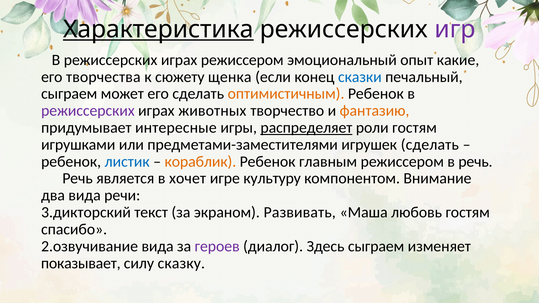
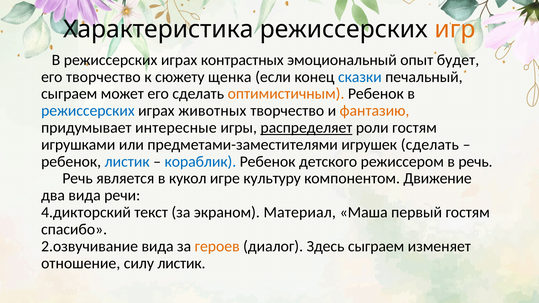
Характеристика underline: present -> none
игр colour: purple -> orange
играх режиссером: режиссером -> контрастных
какие: какие -> будет
его творчества: творчества -> творчество
режиссерских at (88, 111) colour: purple -> blue
кораблик colour: orange -> blue
главным: главным -> детского
хочет: хочет -> кукол
Внимание: Внимание -> Движение
3.дикторский: 3.дикторский -> 4.дикторский
Развивать: Развивать -> Материал
любовь: любовь -> первый
героев colour: purple -> orange
показывает: показывает -> отношение
силу сказку: сказку -> листик
